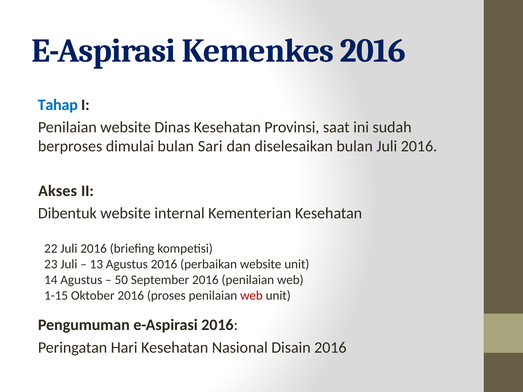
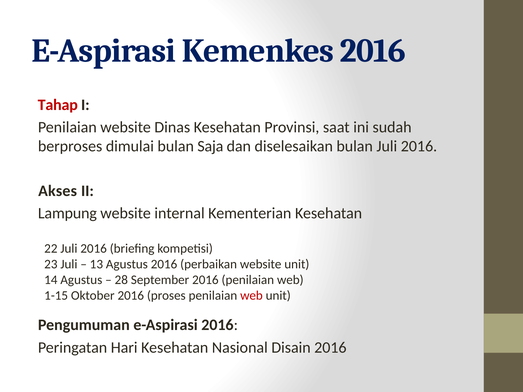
Tahap colour: blue -> red
Sari: Sari -> Saja
Dibentuk: Dibentuk -> Lampung
50: 50 -> 28
